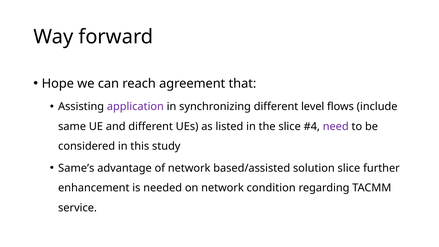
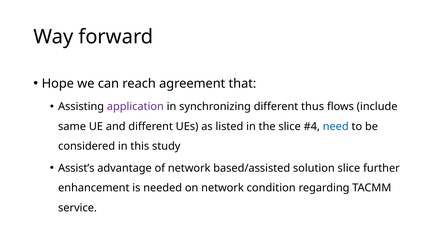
level: level -> thus
need colour: purple -> blue
Same’s: Same’s -> Assist’s
